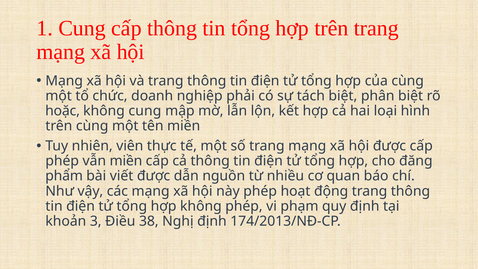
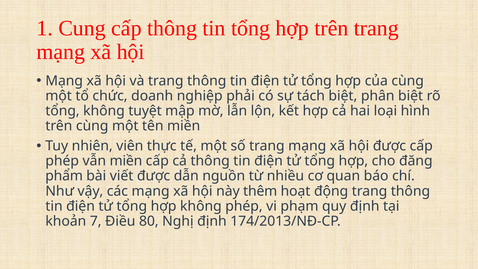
hoặc at (63, 111): hoặc -> tổng
không cung: cung -> tuyệt
này phép: phép -> thêm
3: 3 -> 7
38: 38 -> 80
